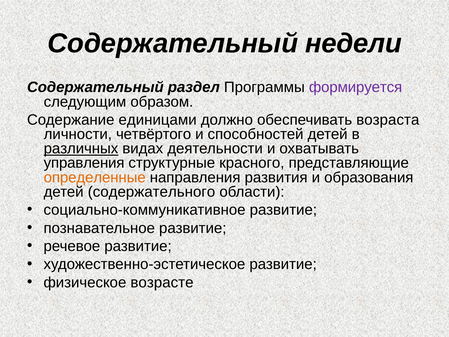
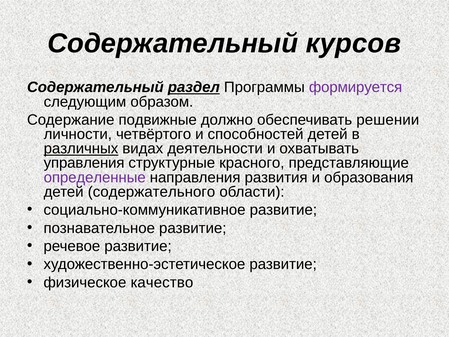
недели: недели -> курсов
раздел underline: none -> present
единицами: единицами -> подвижные
возраста: возраста -> решении
определенные colour: orange -> purple
возрасте: возрасте -> качество
